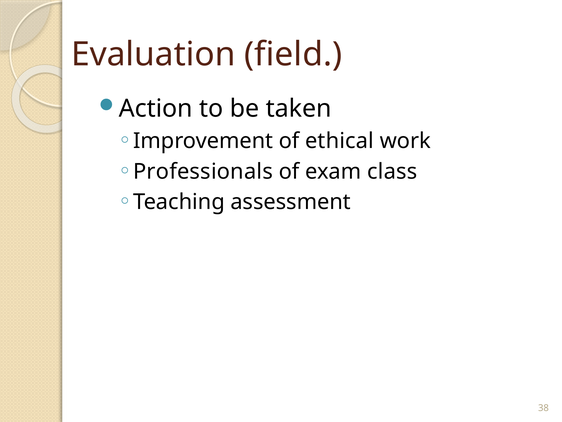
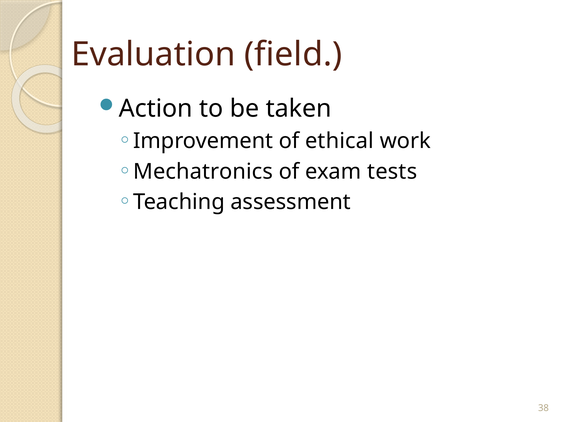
Professionals: Professionals -> Mechatronics
class: class -> tests
